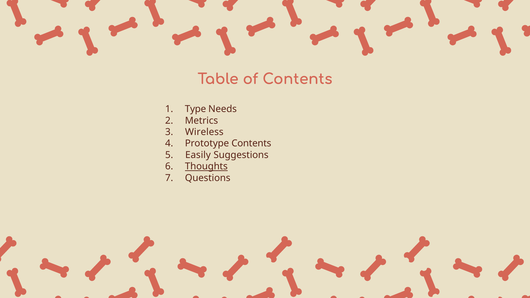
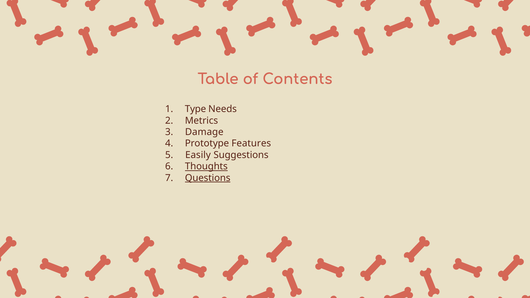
Wireless: Wireless -> Damage
Prototype Contents: Contents -> Features
Questions underline: none -> present
